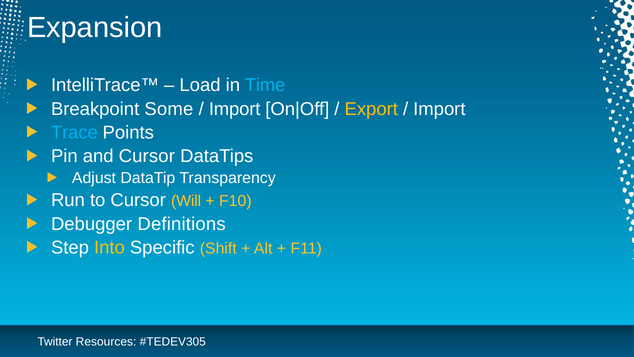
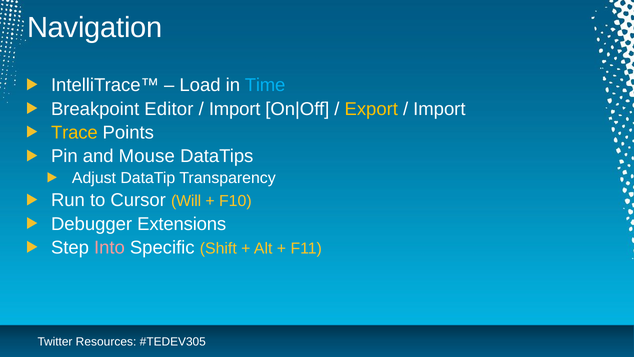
Expansion: Expansion -> Navigation
Some: Some -> Editor
Trace colour: light blue -> yellow
and Cursor: Cursor -> Mouse
Definitions: Definitions -> Extensions
Into colour: yellow -> pink
